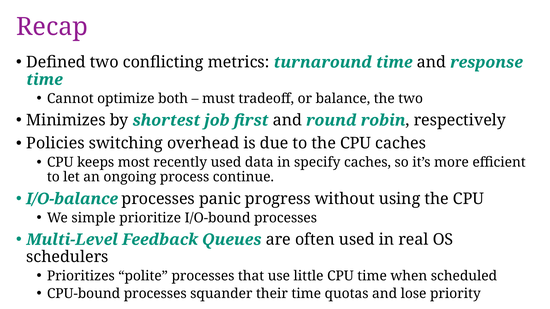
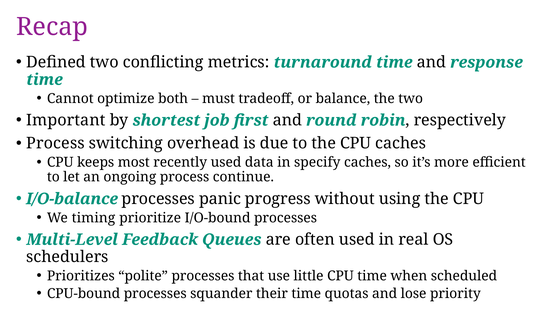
Minimizes: Minimizes -> Important
Policies at (56, 144): Policies -> Process
simple: simple -> timing
